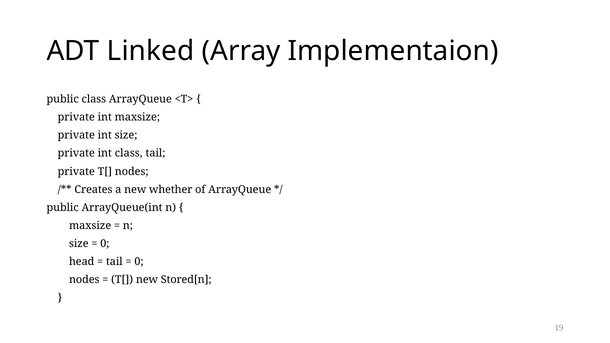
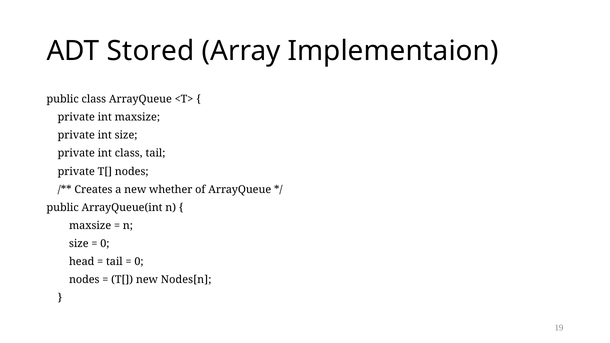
Linked: Linked -> Stored
Stored[n: Stored[n -> Nodes[n
